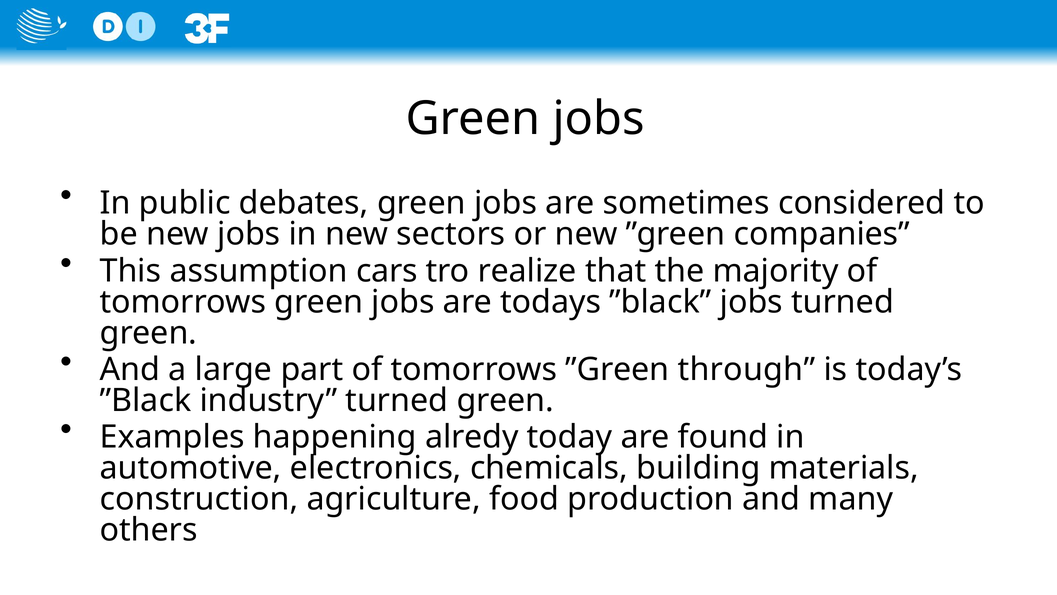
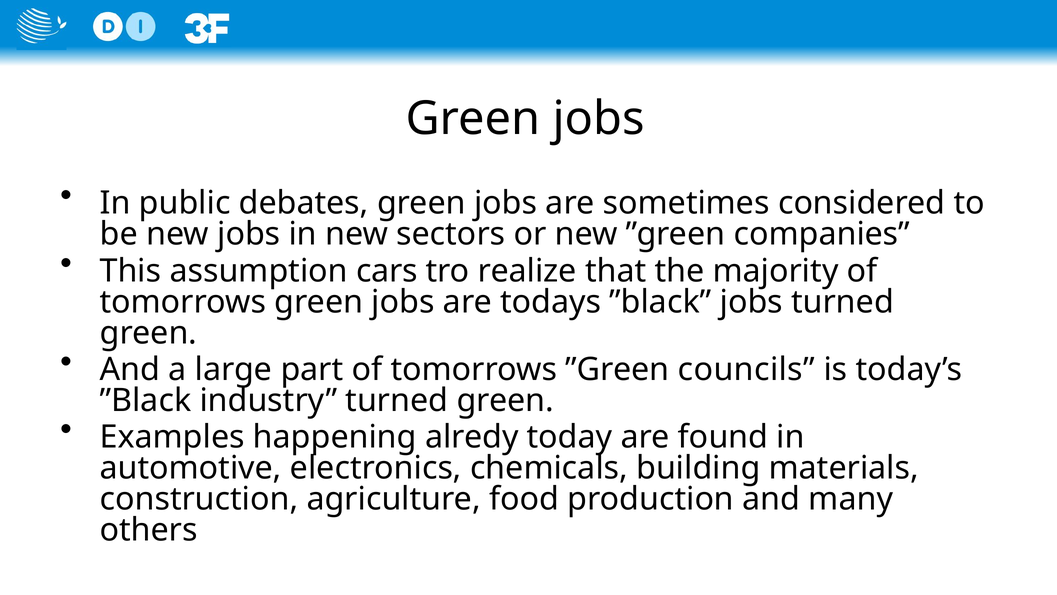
through: through -> councils
